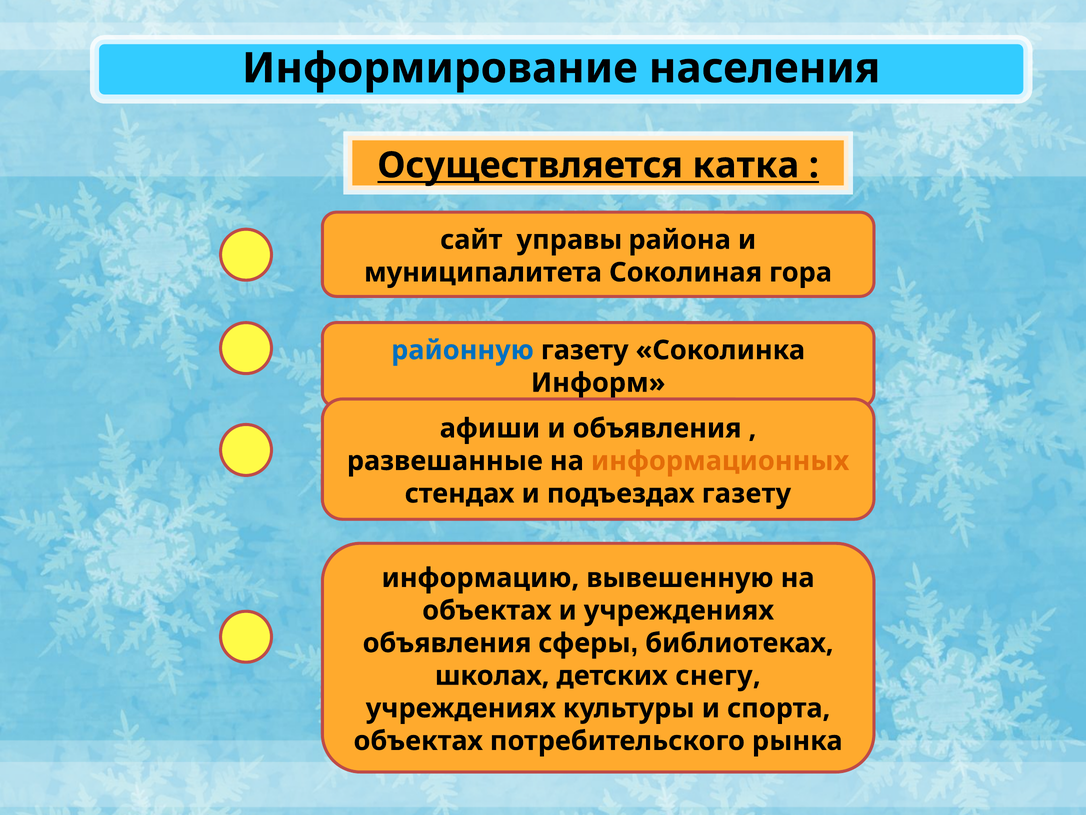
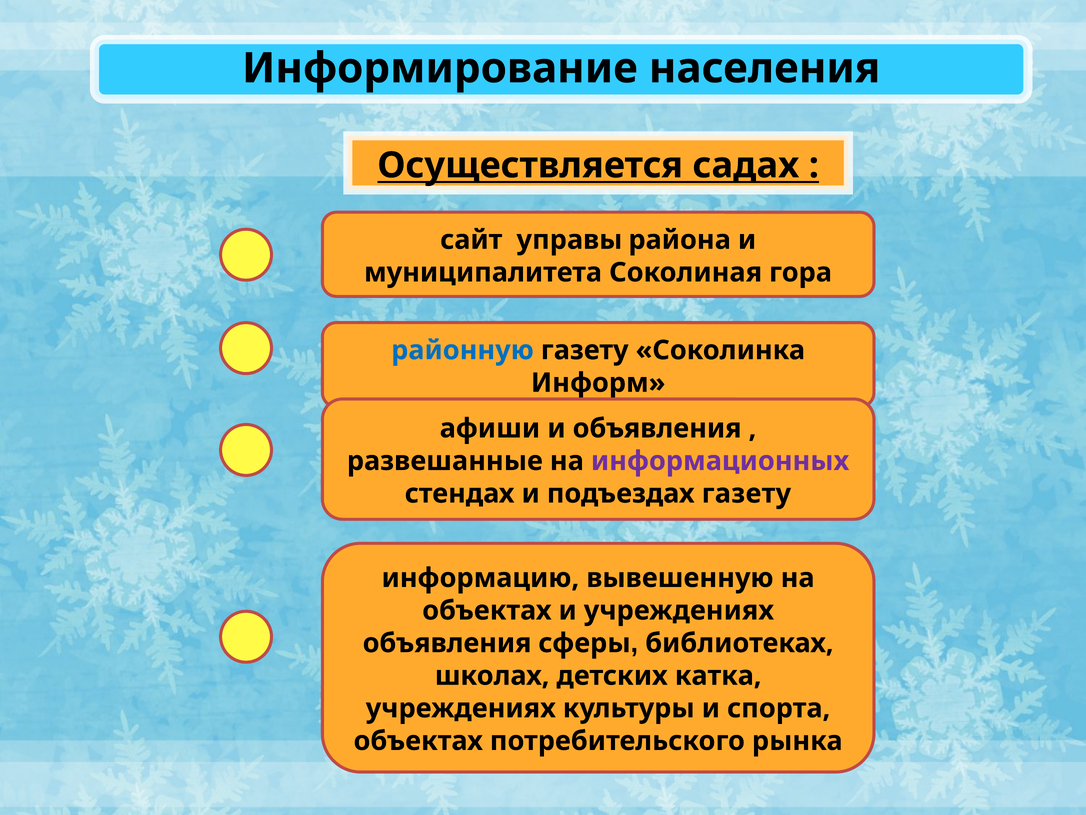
катка: катка -> садах
информационных colour: orange -> purple
снегу: снегу -> катка
